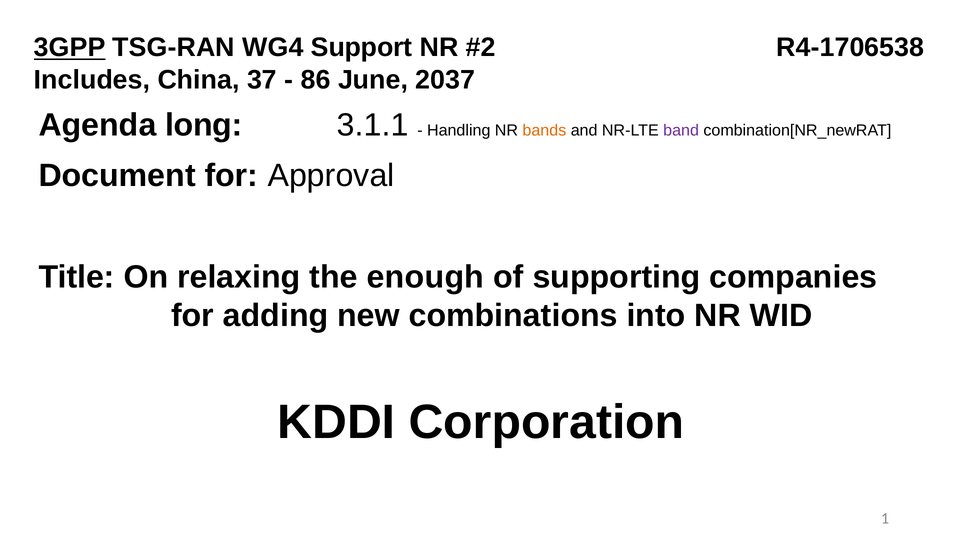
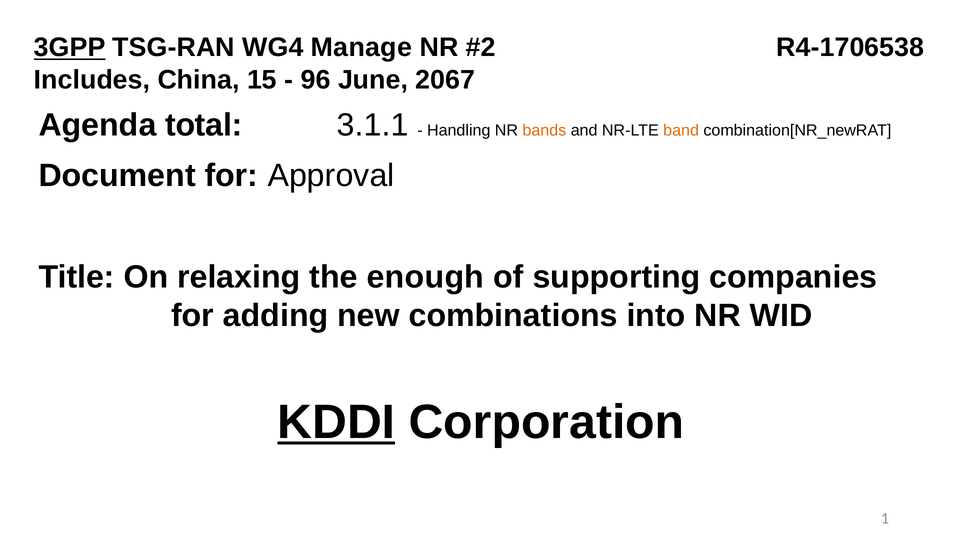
Support: Support -> Manage
37: 37 -> 15
86: 86 -> 96
2037: 2037 -> 2067
long: long -> total
band colour: purple -> orange
KDDI underline: none -> present
